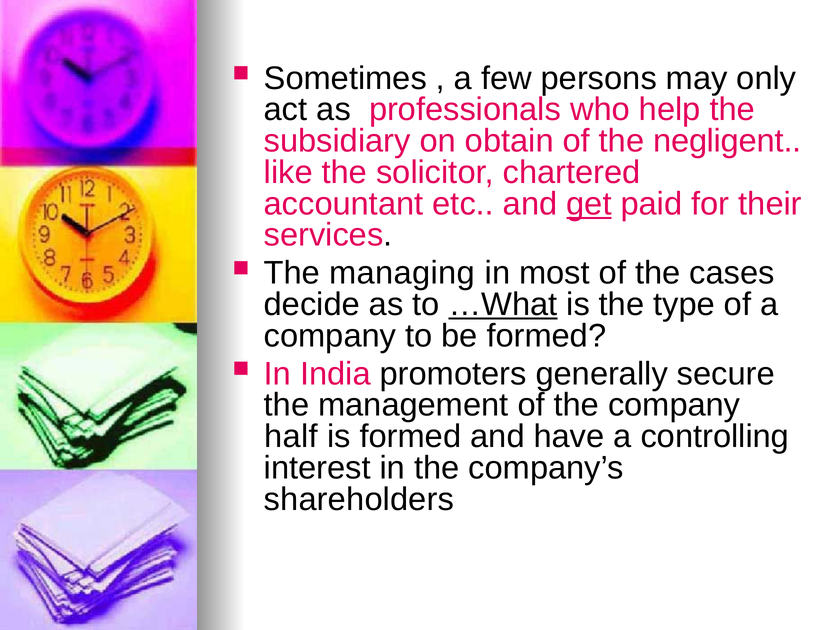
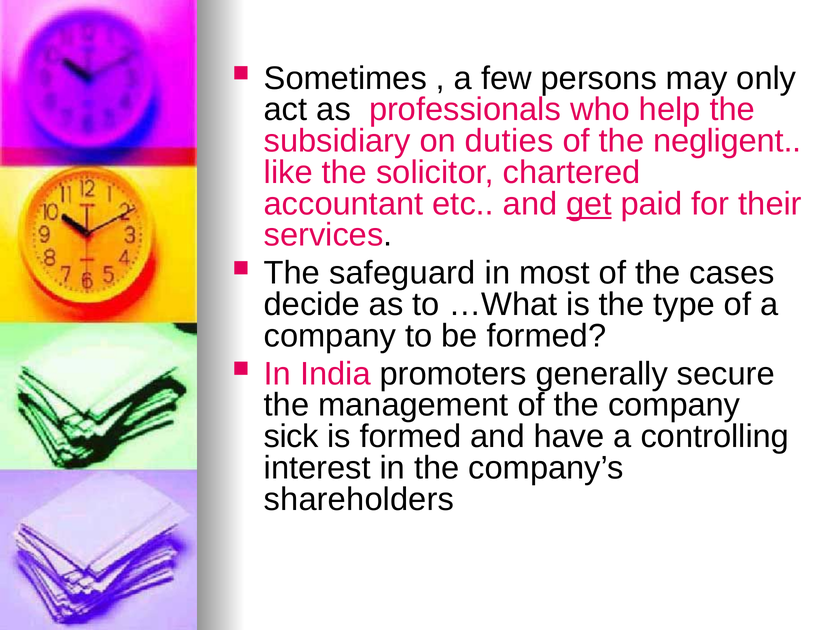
obtain: obtain -> duties
managing: managing -> safeguard
…What underline: present -> none
half: half -> sick
